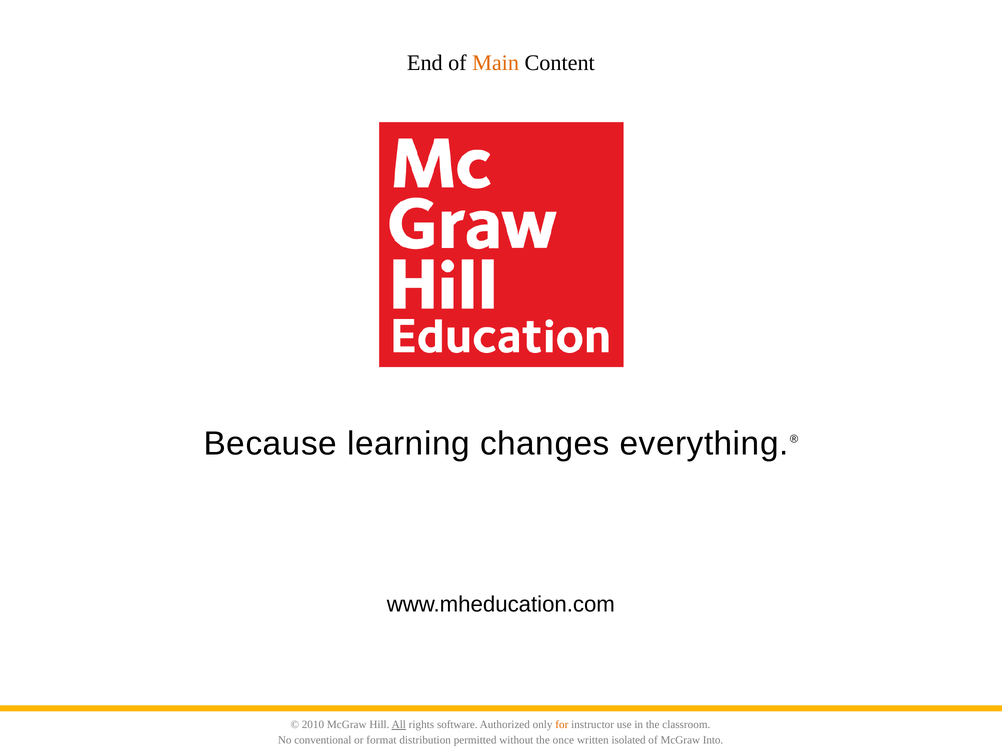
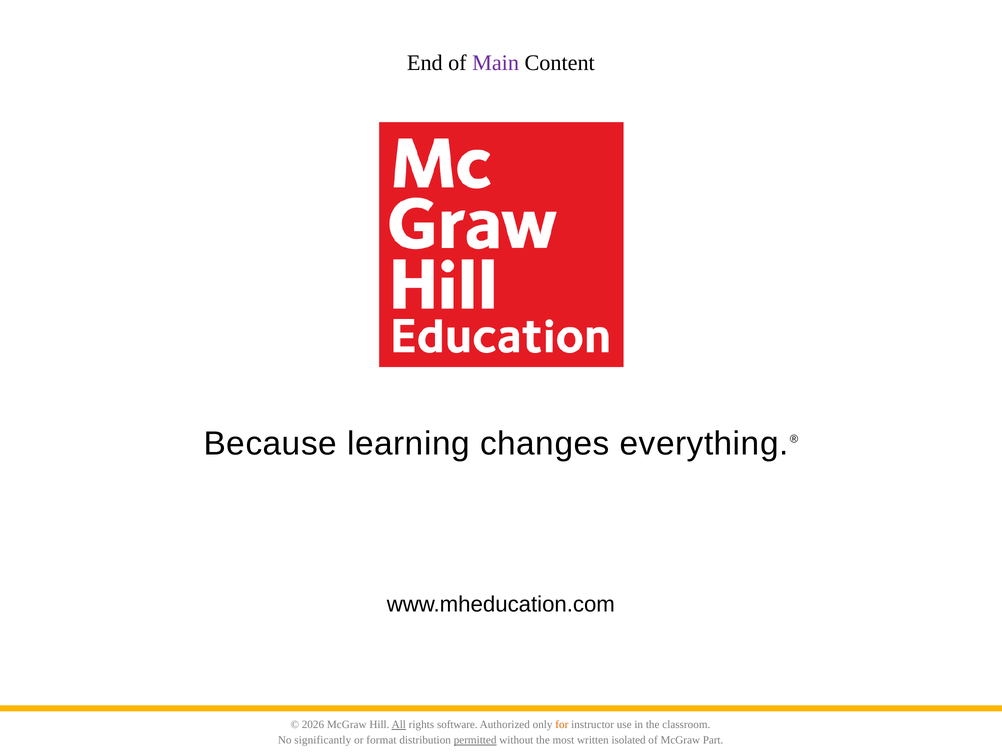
Main colour: orange -> purple
2010: 2010 -> 2026
conventional: conventional -> significantly
permitted underline: none -> present
once: once -> most
Into: Into -> Part
